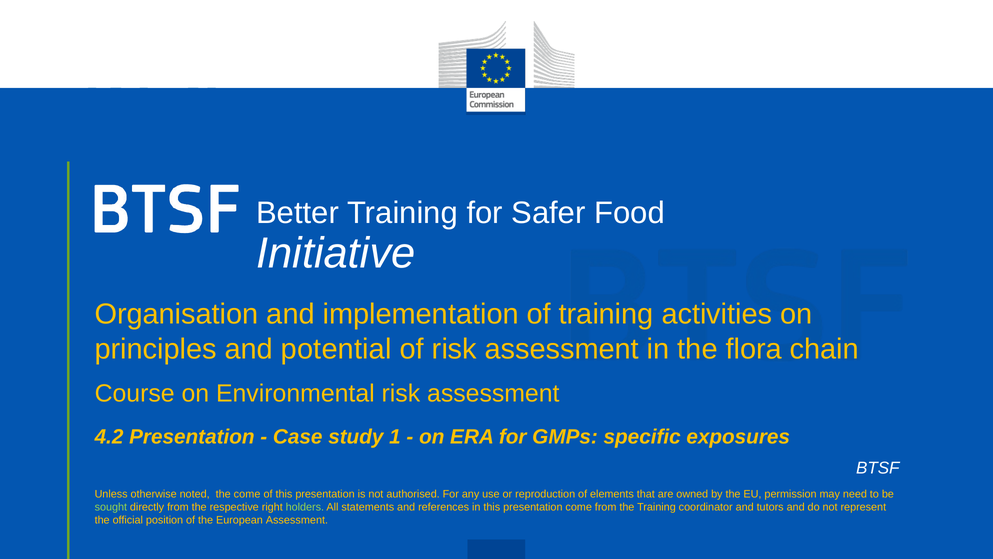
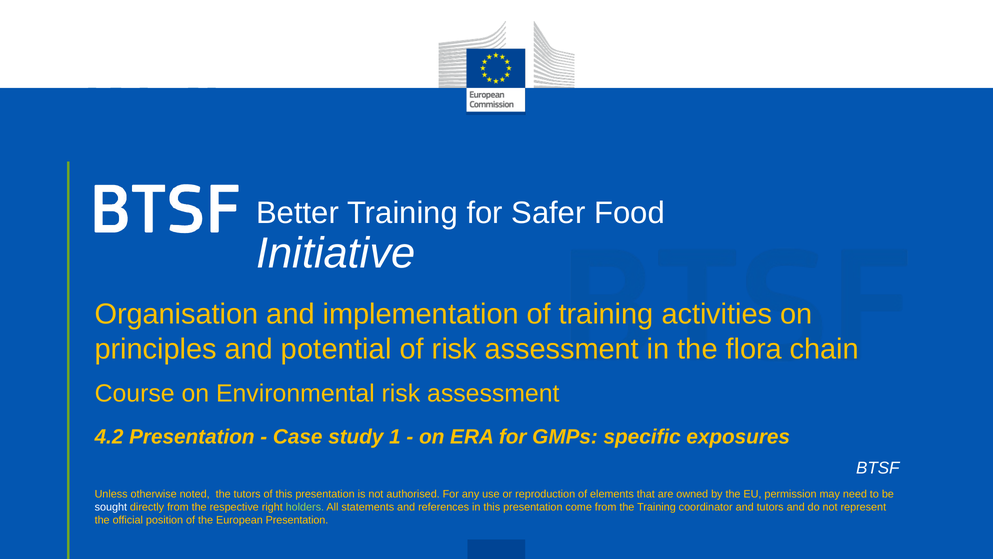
the come: come -> tutors
sought colour: light green -> white
European Assessment: Assessment -> Presentation
